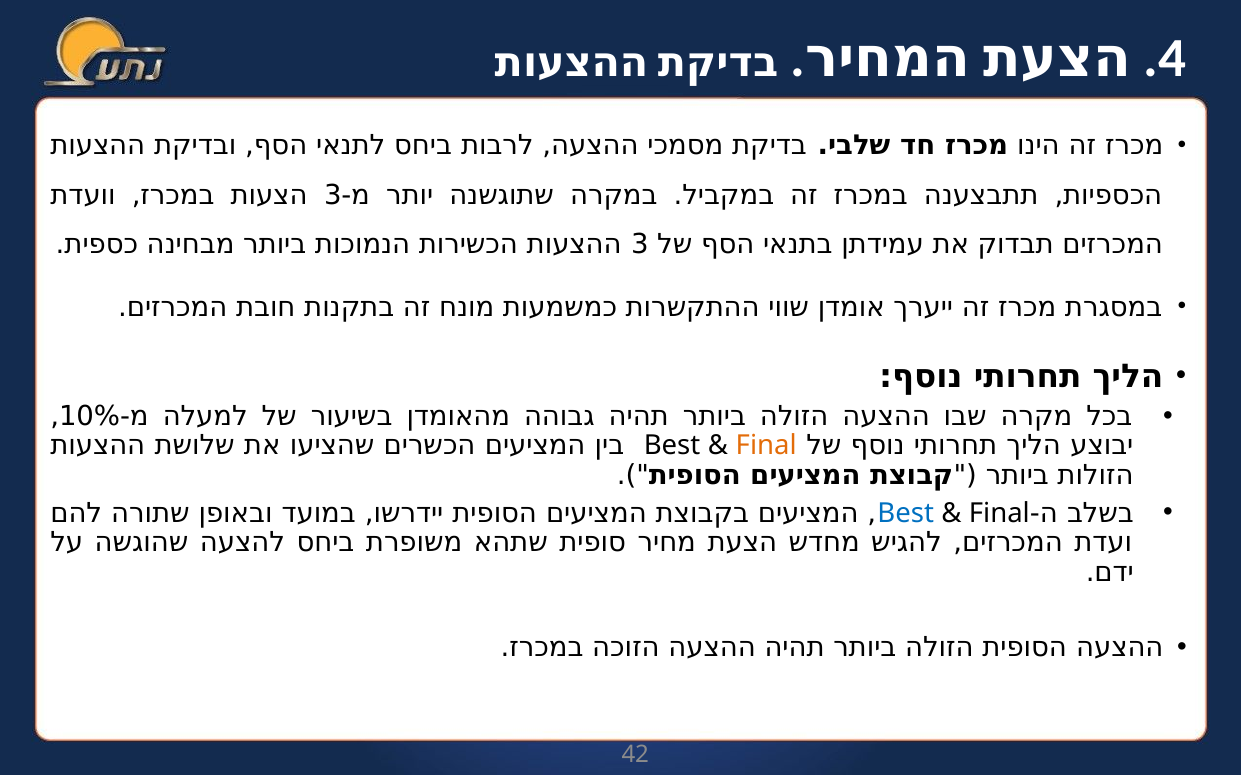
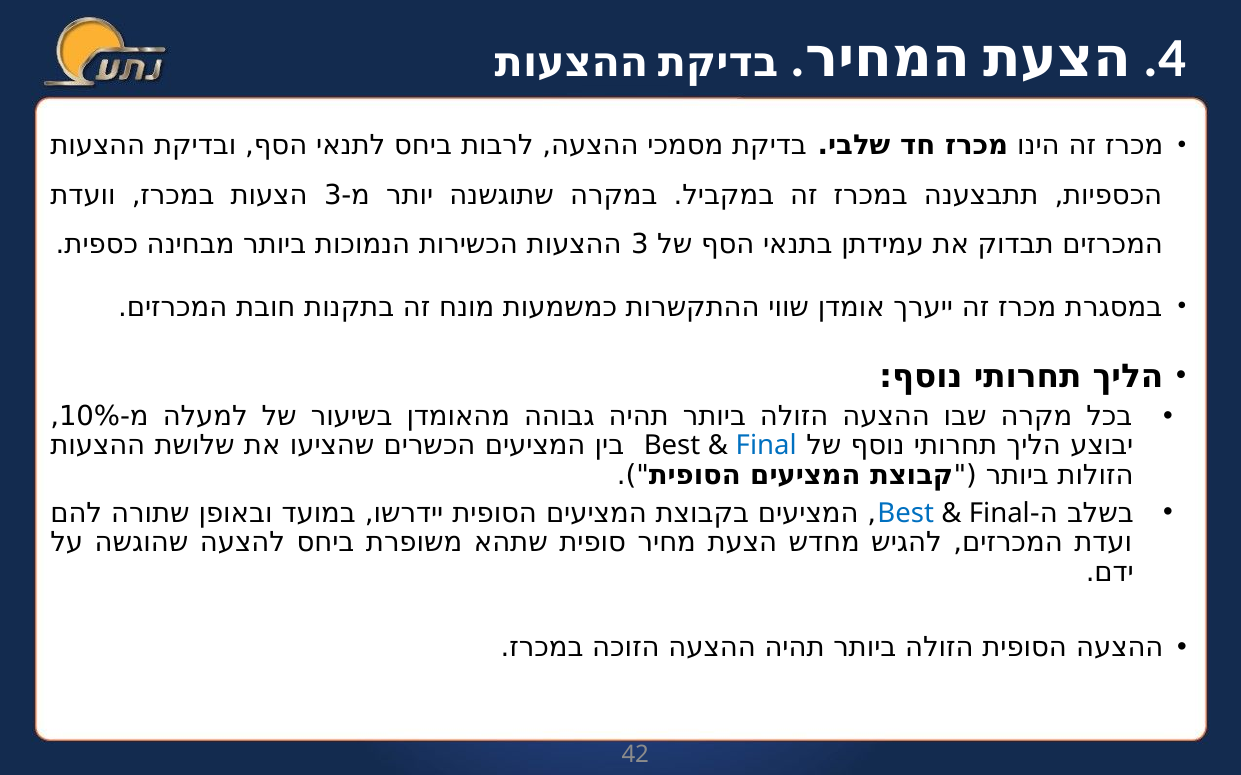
Final at (766, 446) colour: orange -> blue
